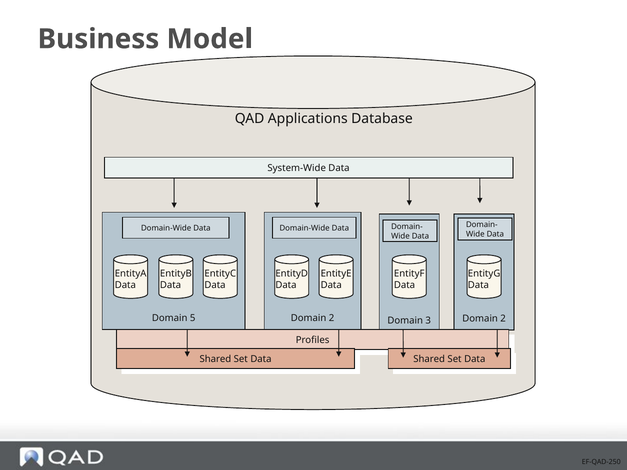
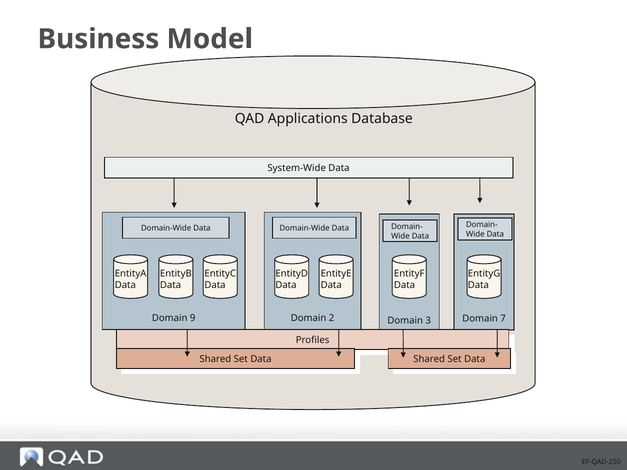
5: 5 -> 9
3 Domain 2: 2 -> 7
